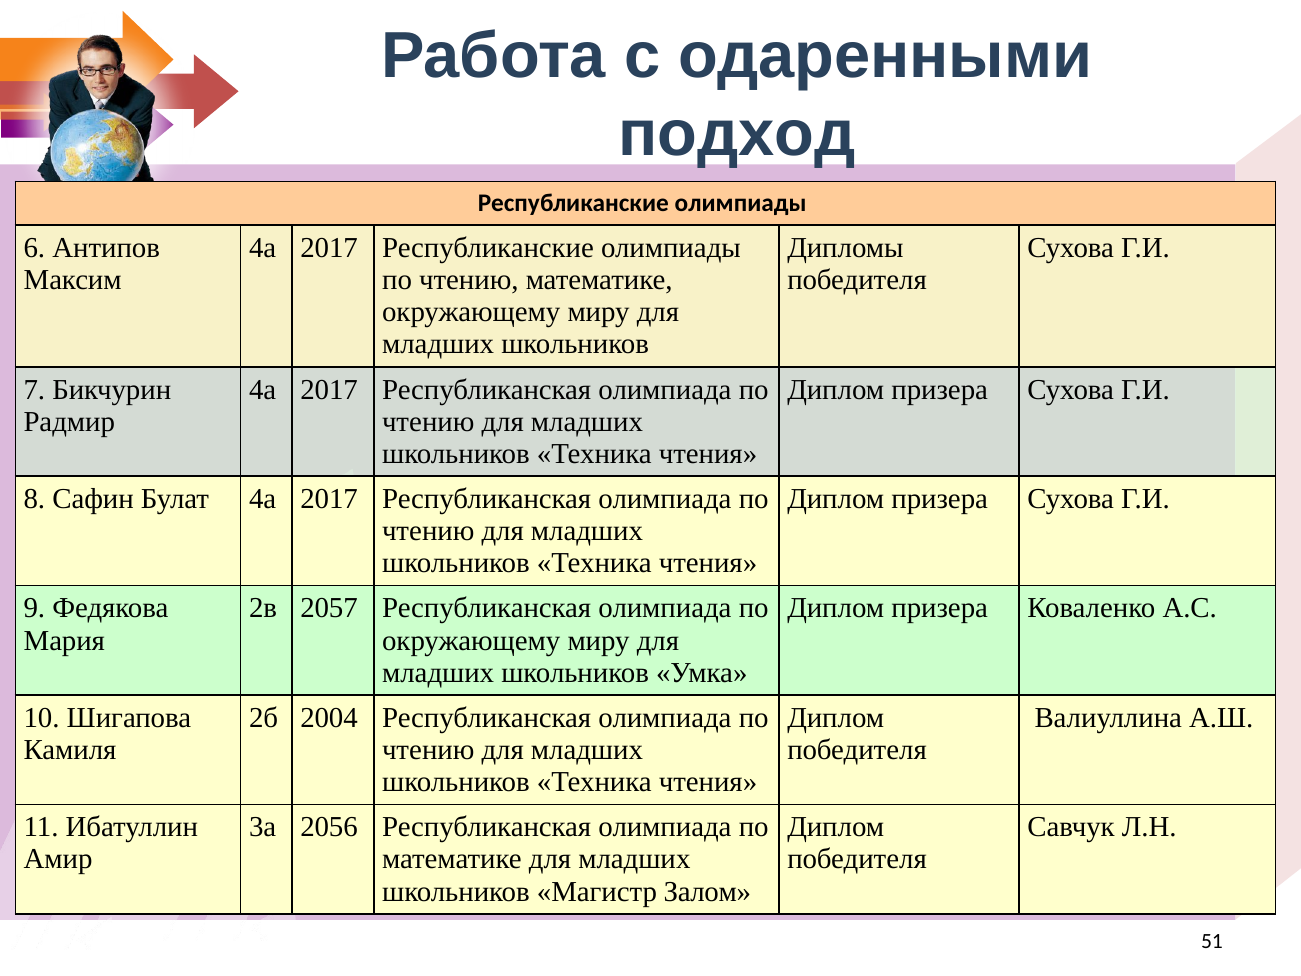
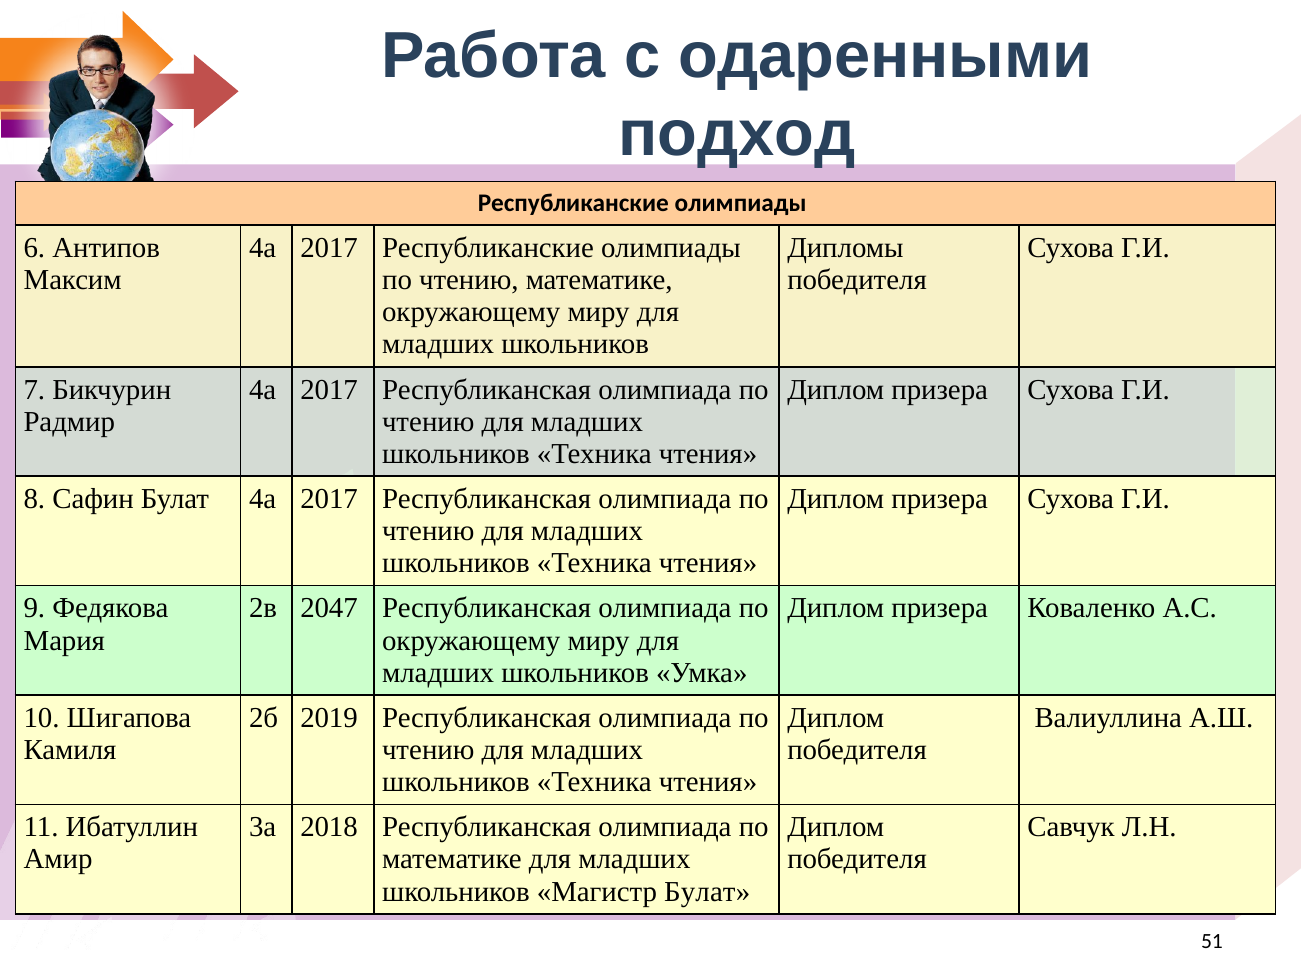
2057: 2057 -> 2047
2004: 2004 -> 2019
2056: 2056 -> 2018
Магистр Залом: Залом -> Булат
